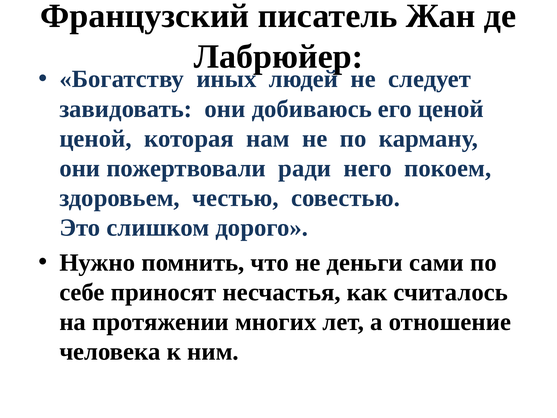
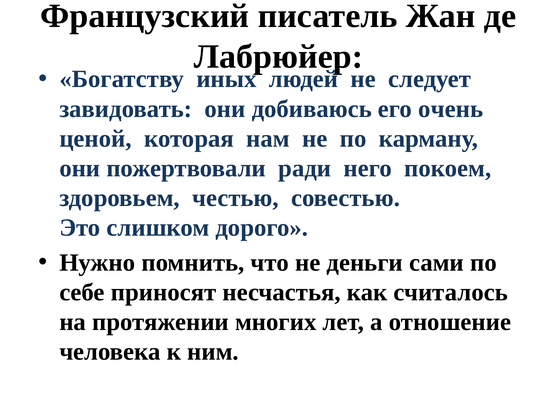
его ценой: ценой -> очень
